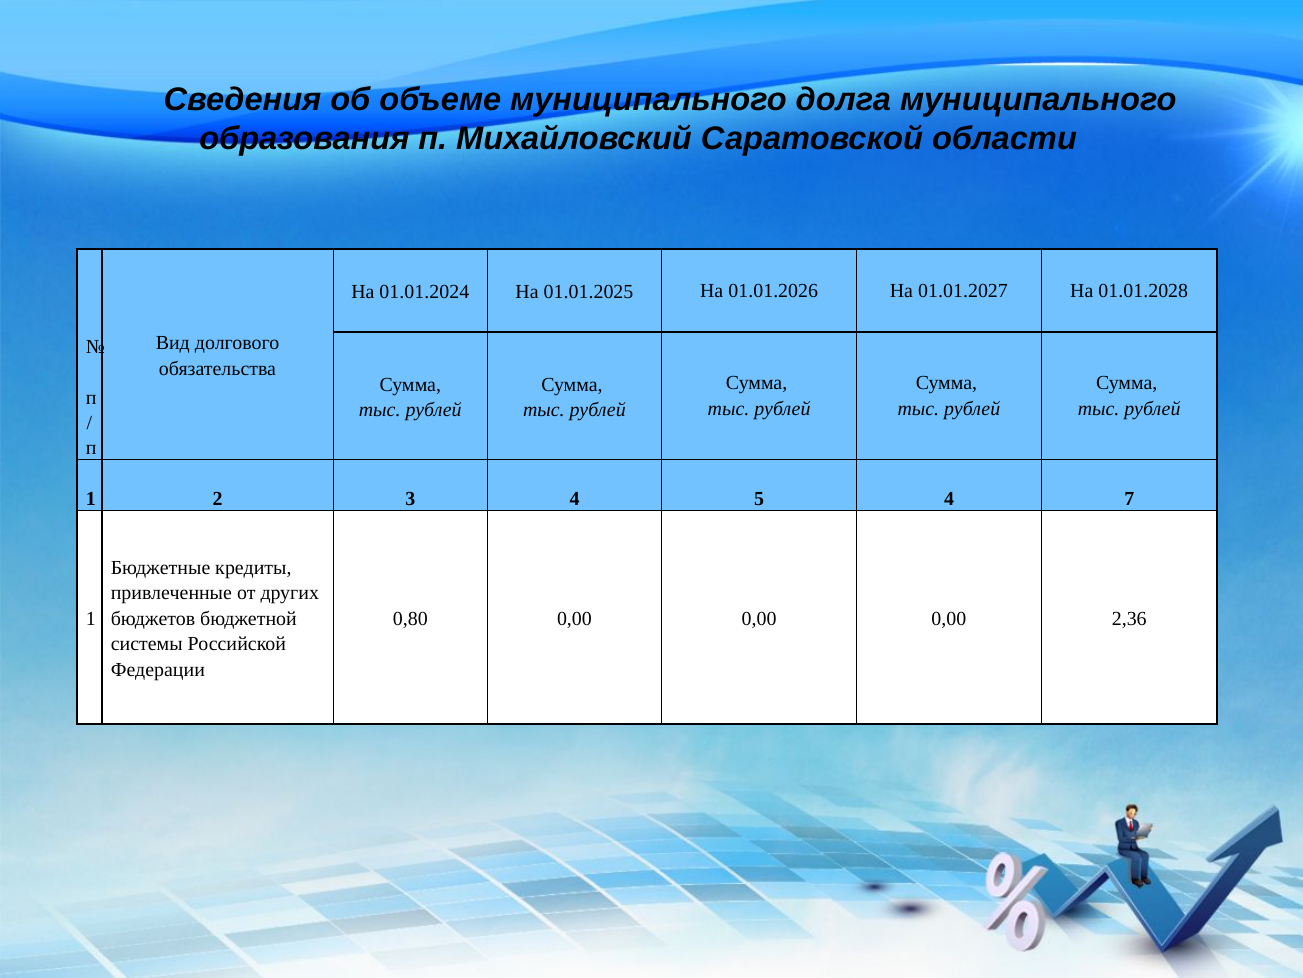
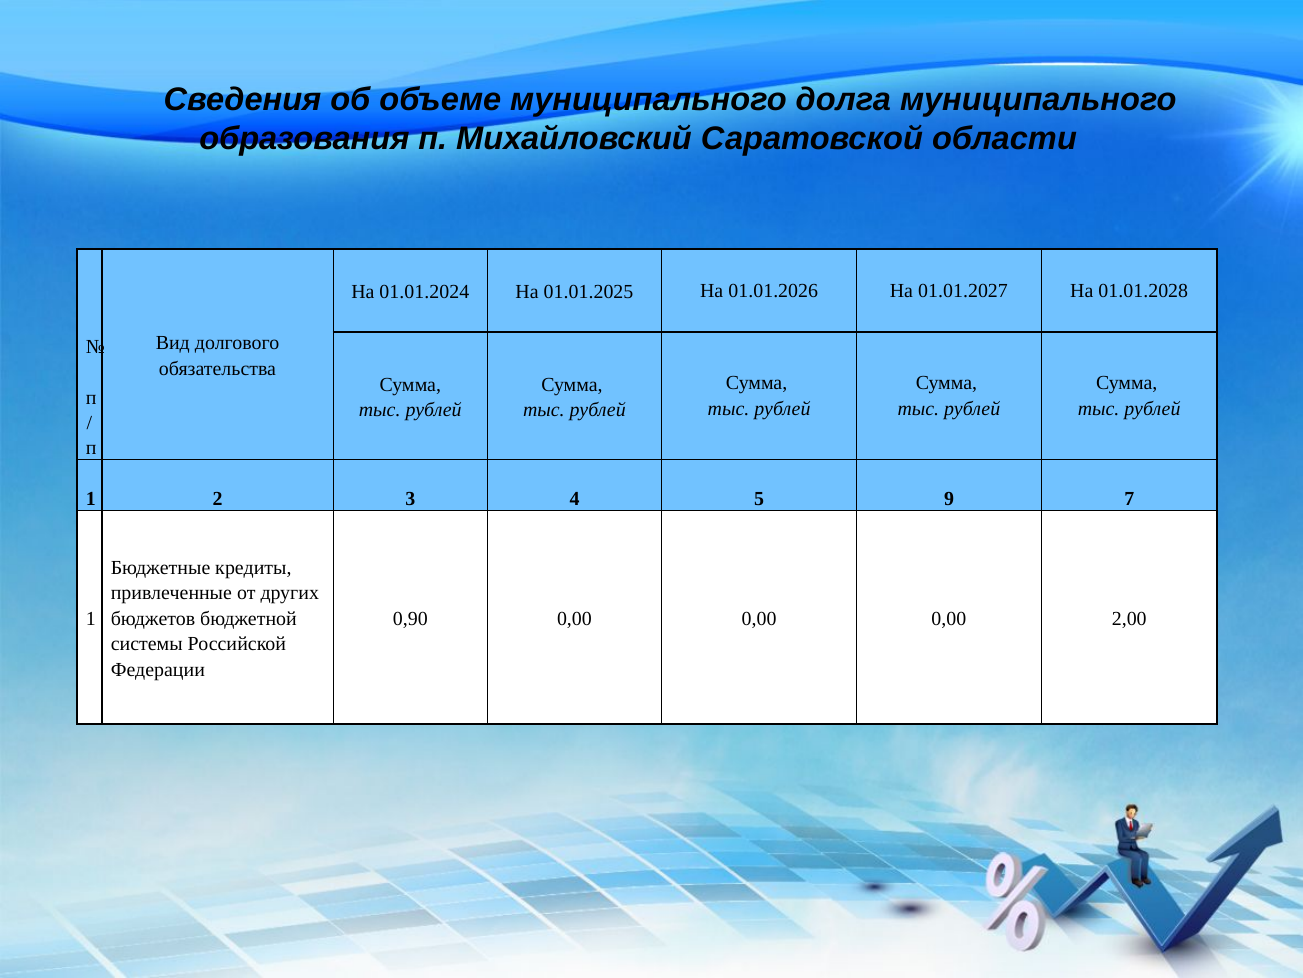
5 4: 4 -> 9
0,80: 0,80 -> 0,90
2,36: 2,36 -> 2,00
